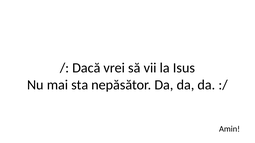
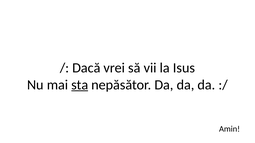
sta underline: none -> present
